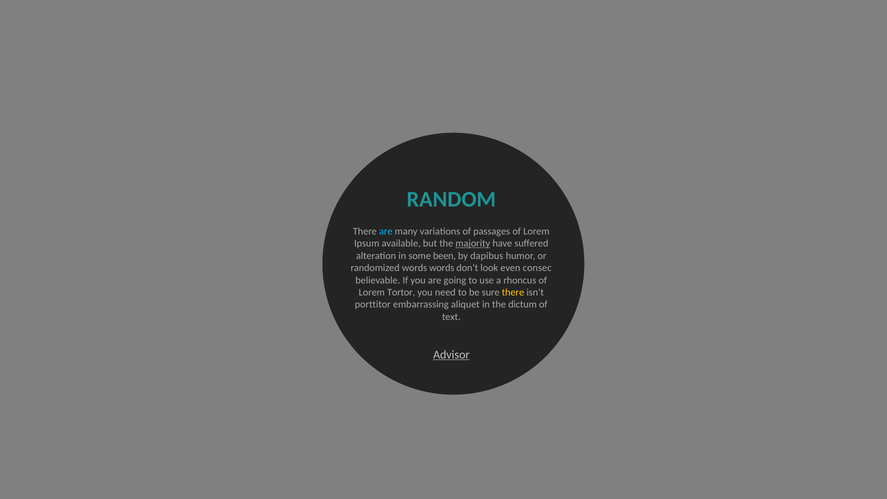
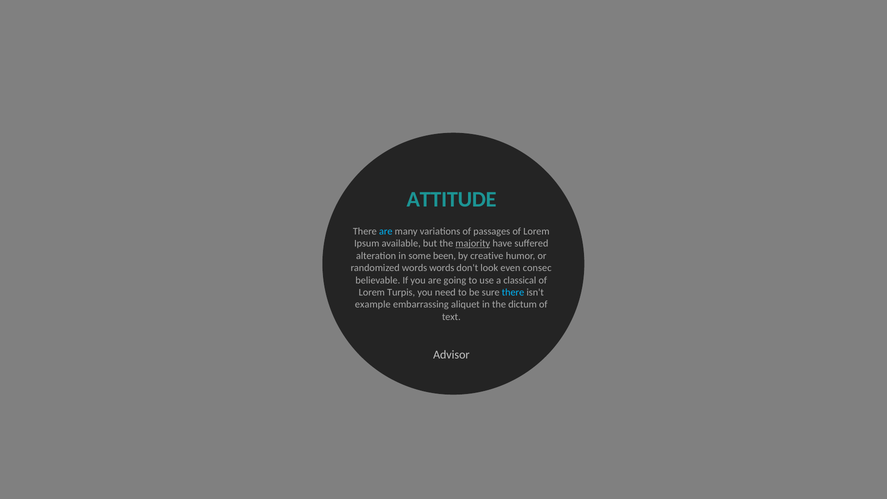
RANDOM: RANDOM -> ATTITUDE
dapibus: dapibus -> creative
rhoncus: rhoncus -> classical
Tortor: Tortor -> Turpis
there at (513, 292) colour: yellow -> light blue
porttitor: porttitor -> example
Advisor underline: present -> none
